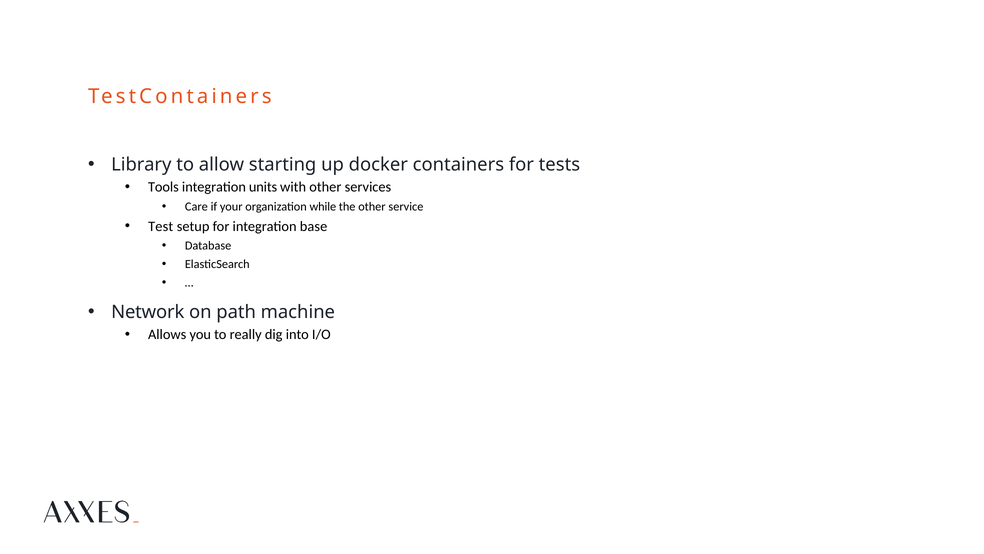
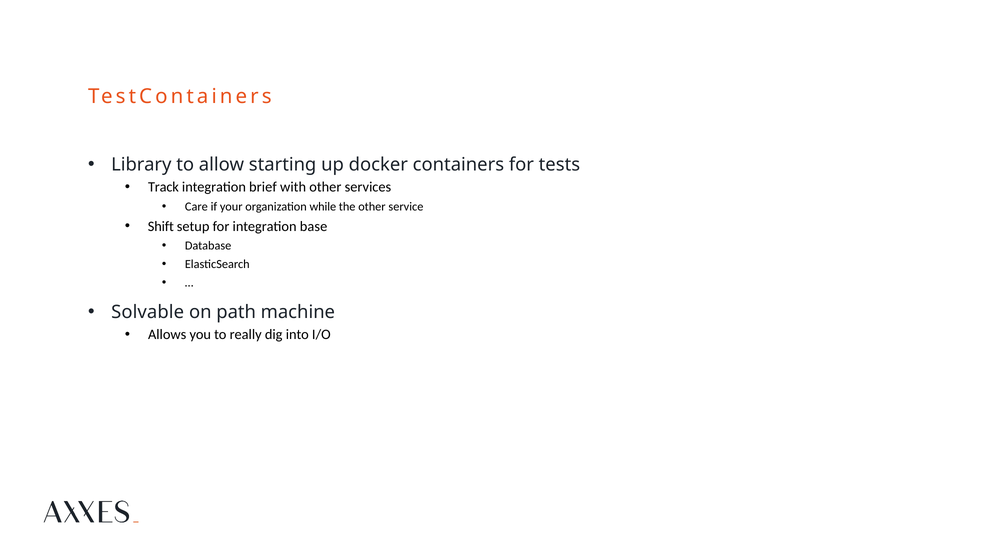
Tools: Tools -> Track
units: units -> brief
Test: Test -> Shift
Network: Network -> Solvable
